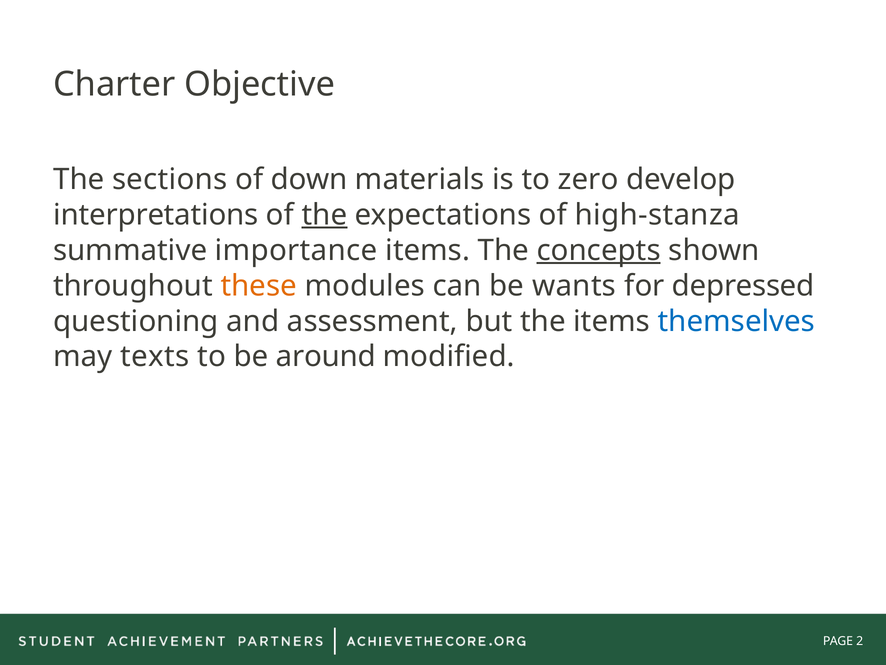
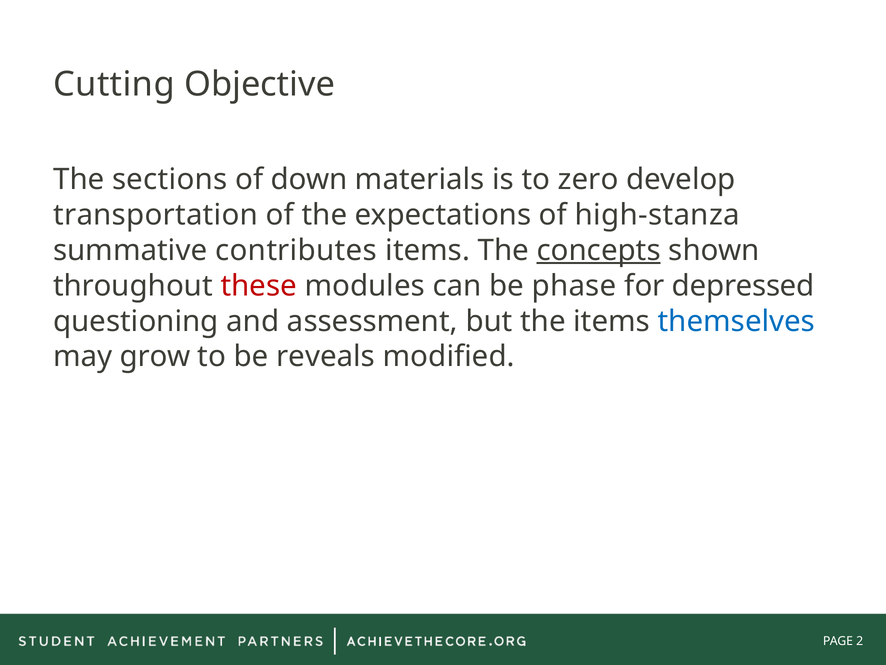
Charter: Charter -> Cutting
interpretations: interpretations -> transportation
the at (325, 215) underline: present -> none
importance: importance -> contributes
these colour: orange -> red
wants: wants -> phase
texts: texts -> grow
around: around -> reveals
